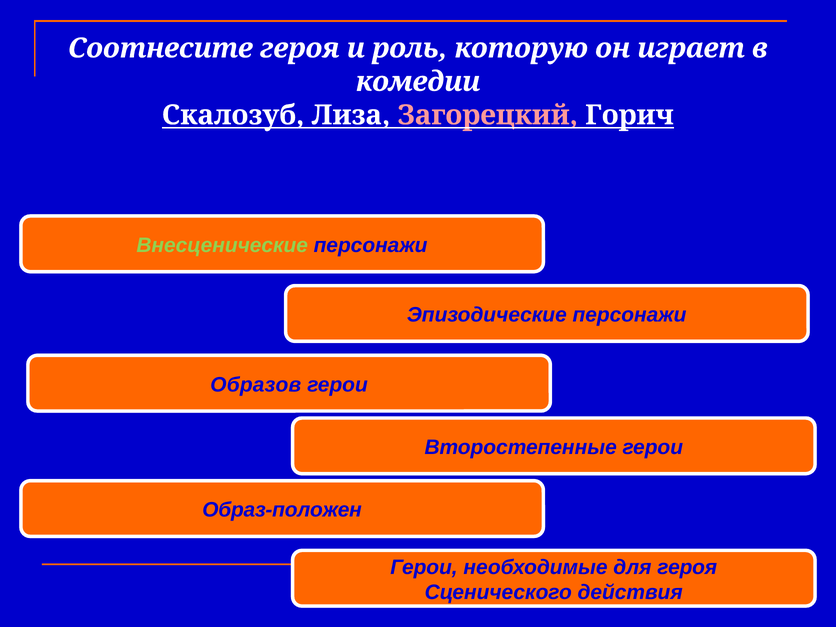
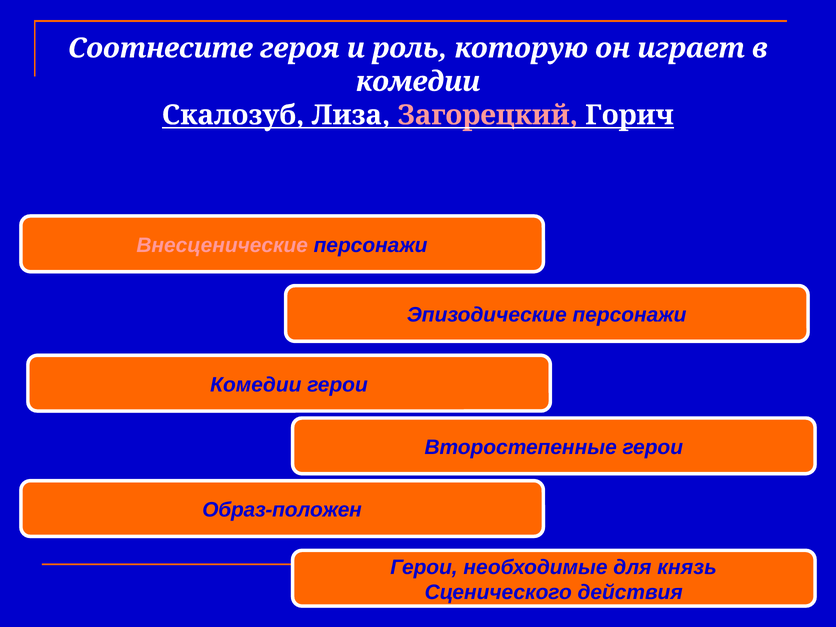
Внесценические colour: light green -> pink
Образов at (256, 385): Образов -> Комедии
для героя: героя -> князь
